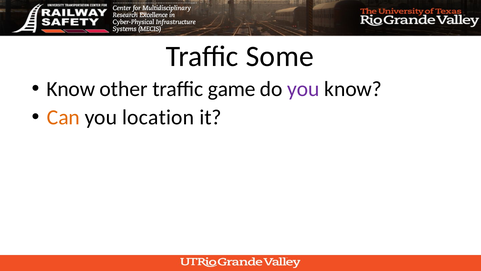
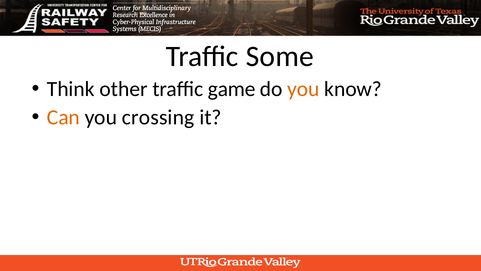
Know at (71, 89): Know -> Think
you at (303, 89) colour: purple -> orange
location: location -> crossing
